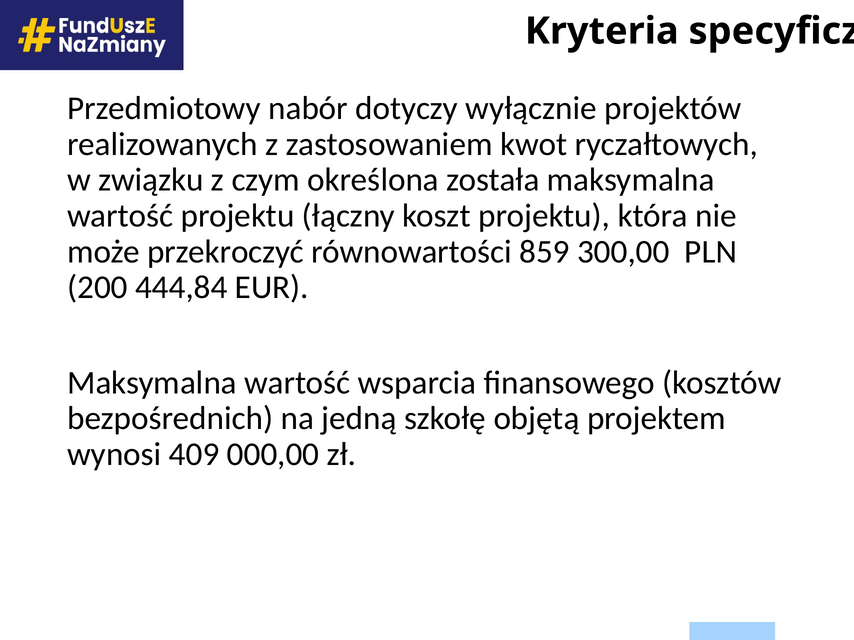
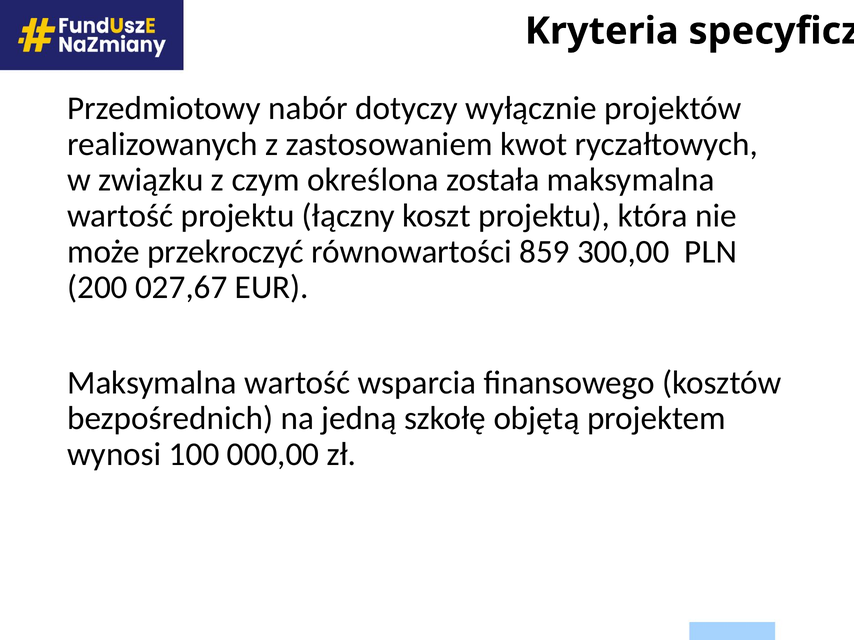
444,84: 444,84 -> 027,67
409: 409 -> 100
